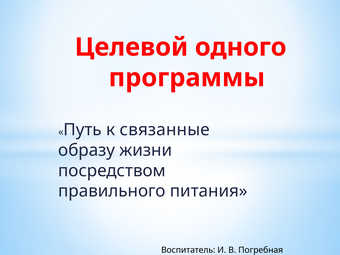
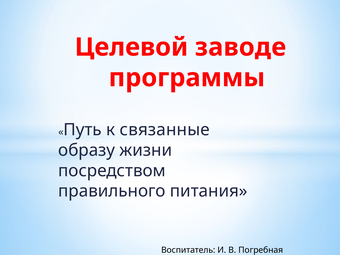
одного: одного -> заводе
